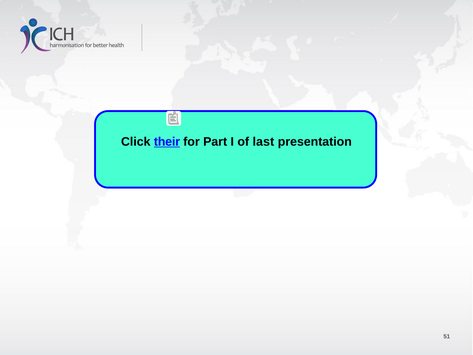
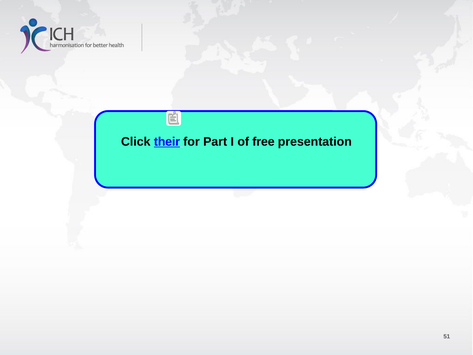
last: last -> free
